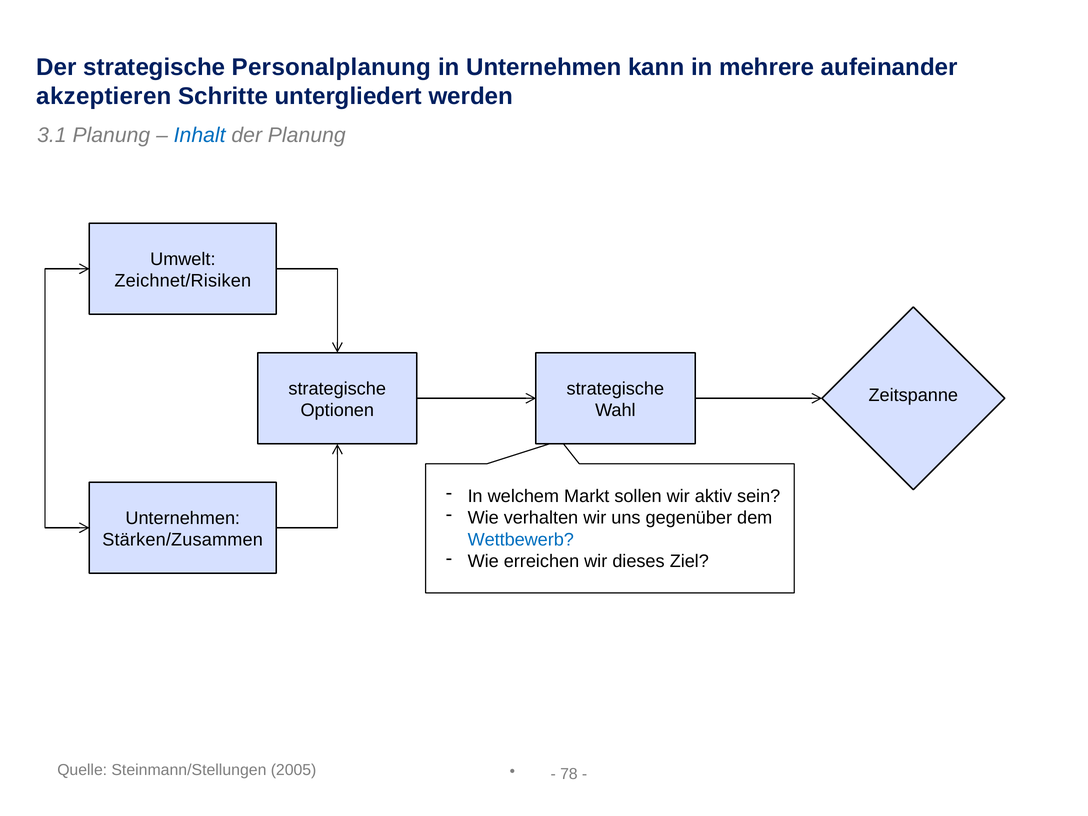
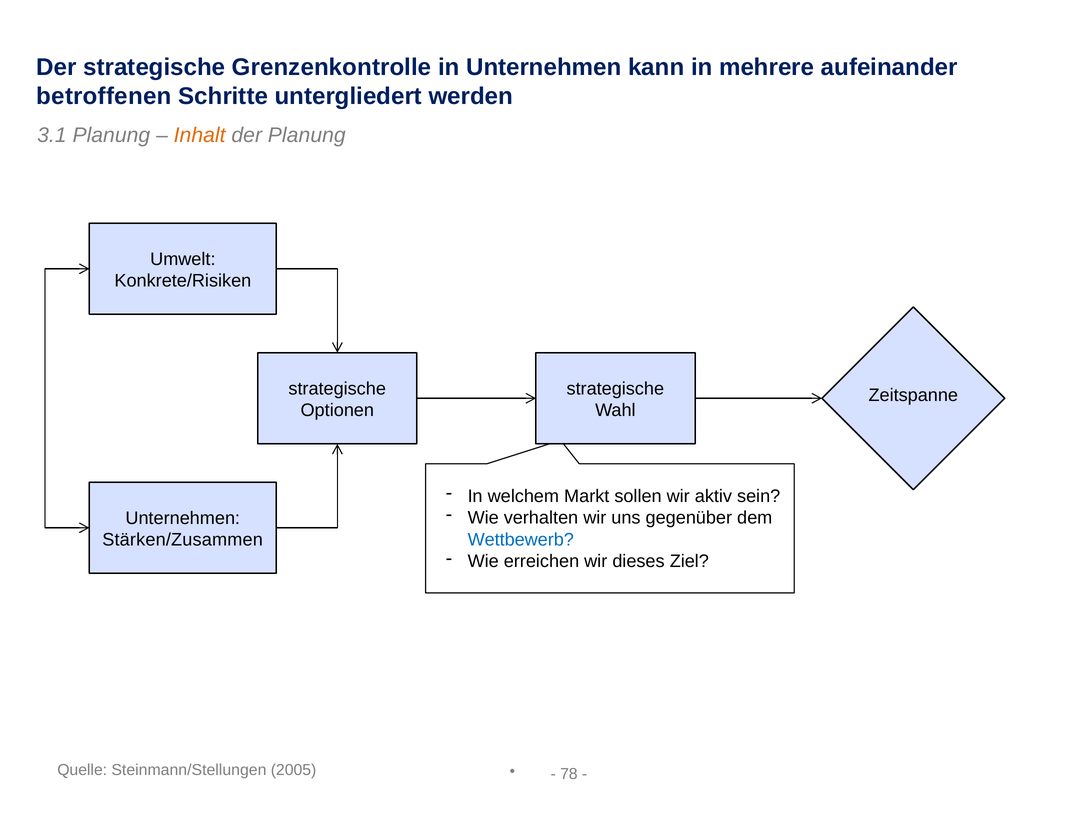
Personalplanung: Personalplanung -> Grenzenkontrolle
akzeptieren: akzeptieren -> betroffenen
Inhalt colour: blue -> orange
Zeichnet/Risiken: Zeichnet/Risiken -> Konkrete/Risiken
